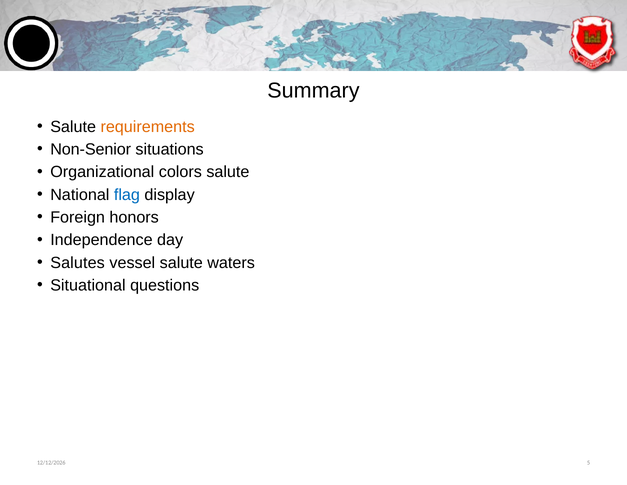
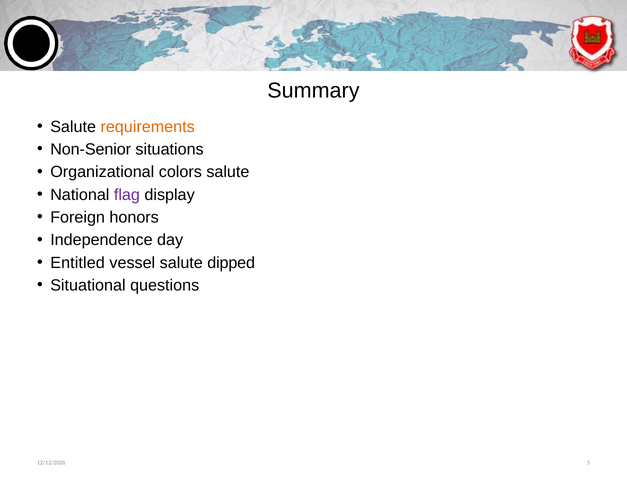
flag colour: blue -> purple
Salutes: Salutes -> Entitled
waters: waters -> dipped
